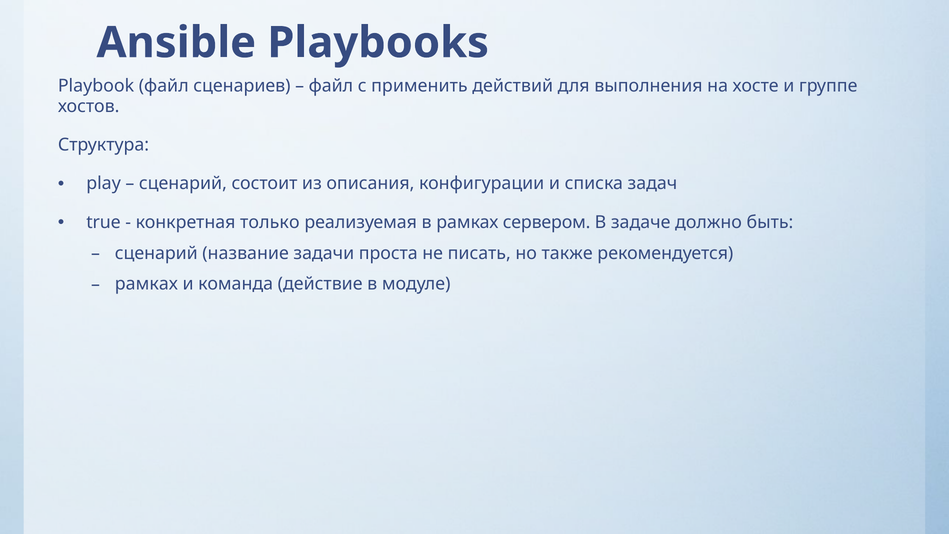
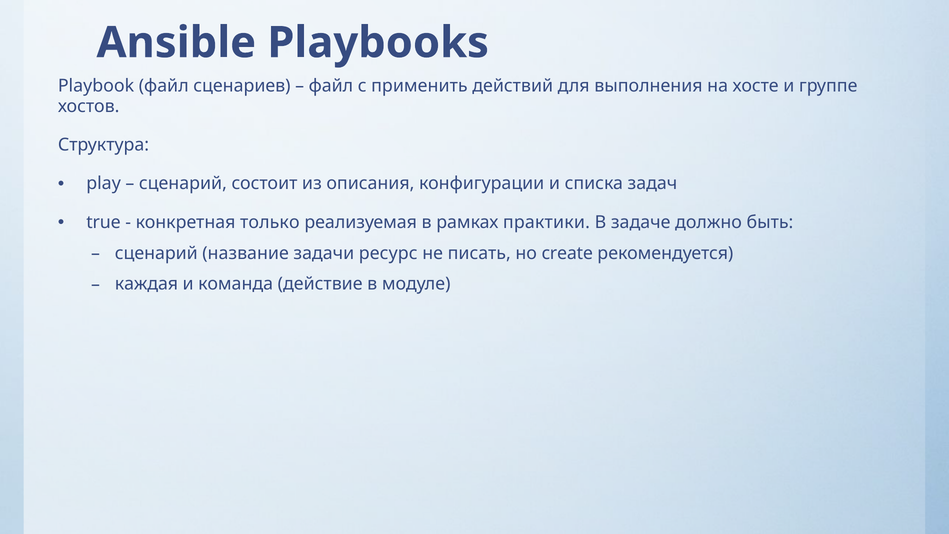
сервером: сервером -> практики
проста: проста -> ресурс
также: также -> create
рамках at (146, 284): рамках -> каждая
